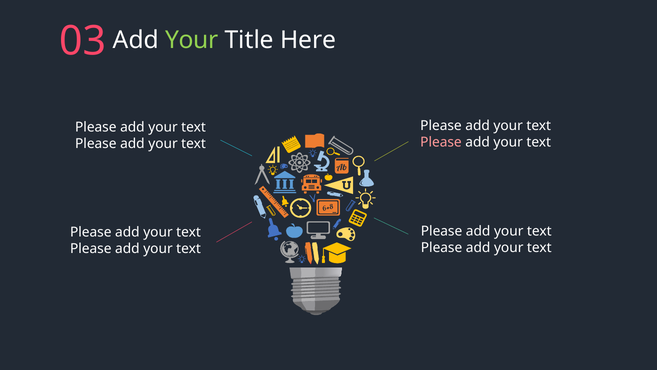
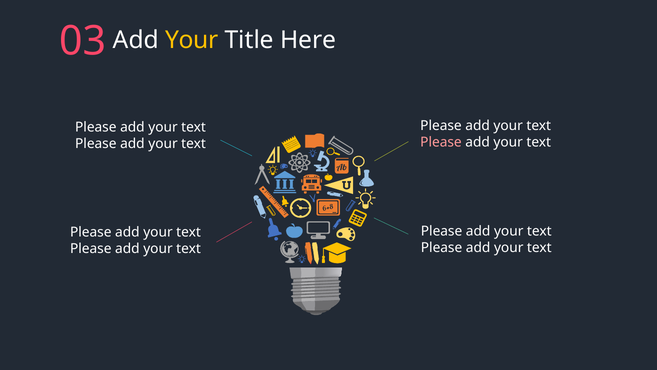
Your at (192, 40) colour: light green -> yellow
